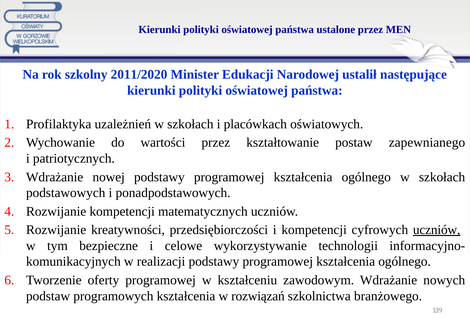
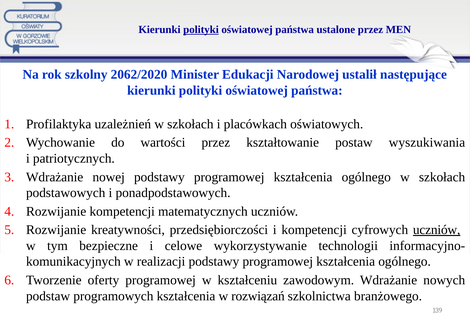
polityki at (201, 30) underline: none -> present
2011/2020: 2011/2020 -> 2062/2020
zapewnianego: zapewnianego -> wyszukiwania
